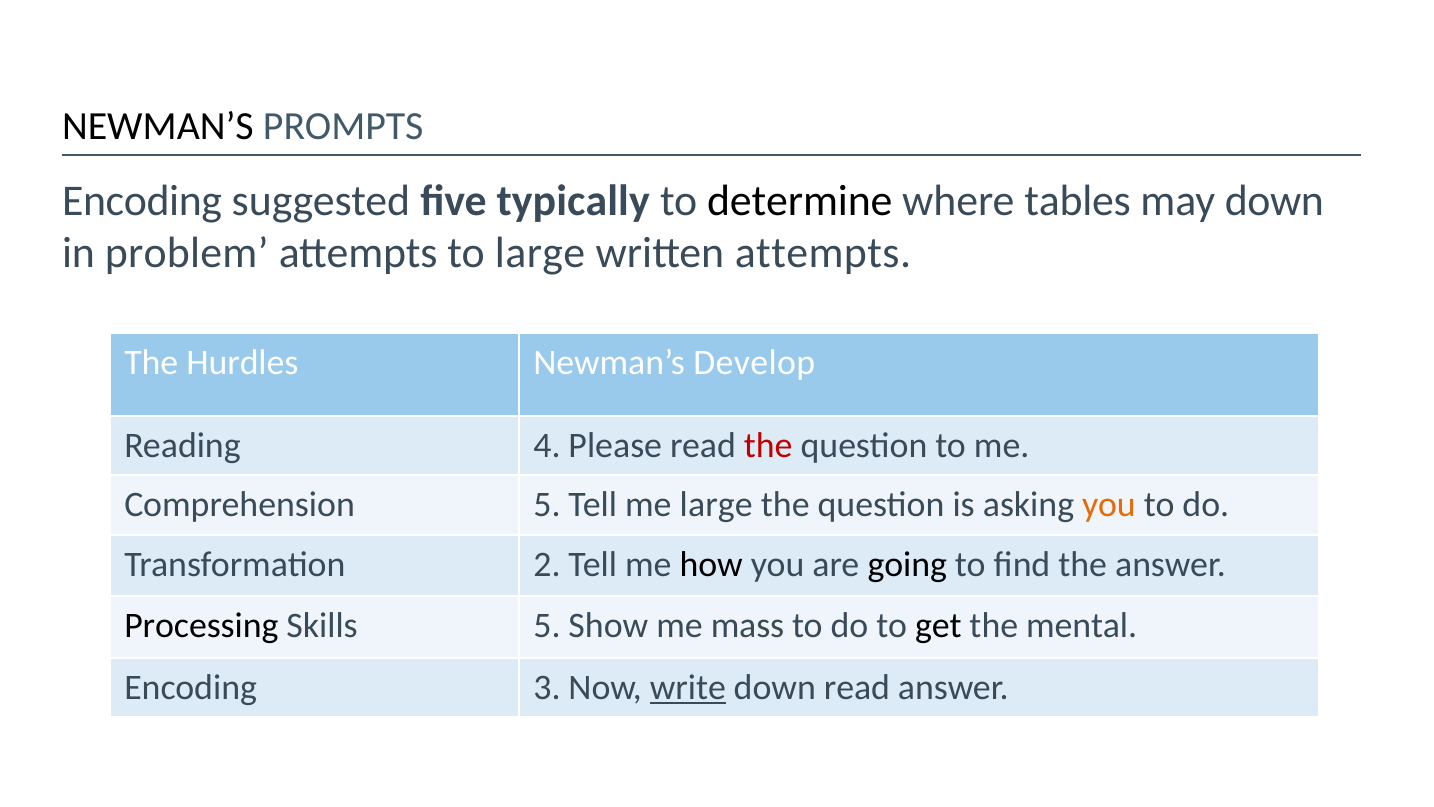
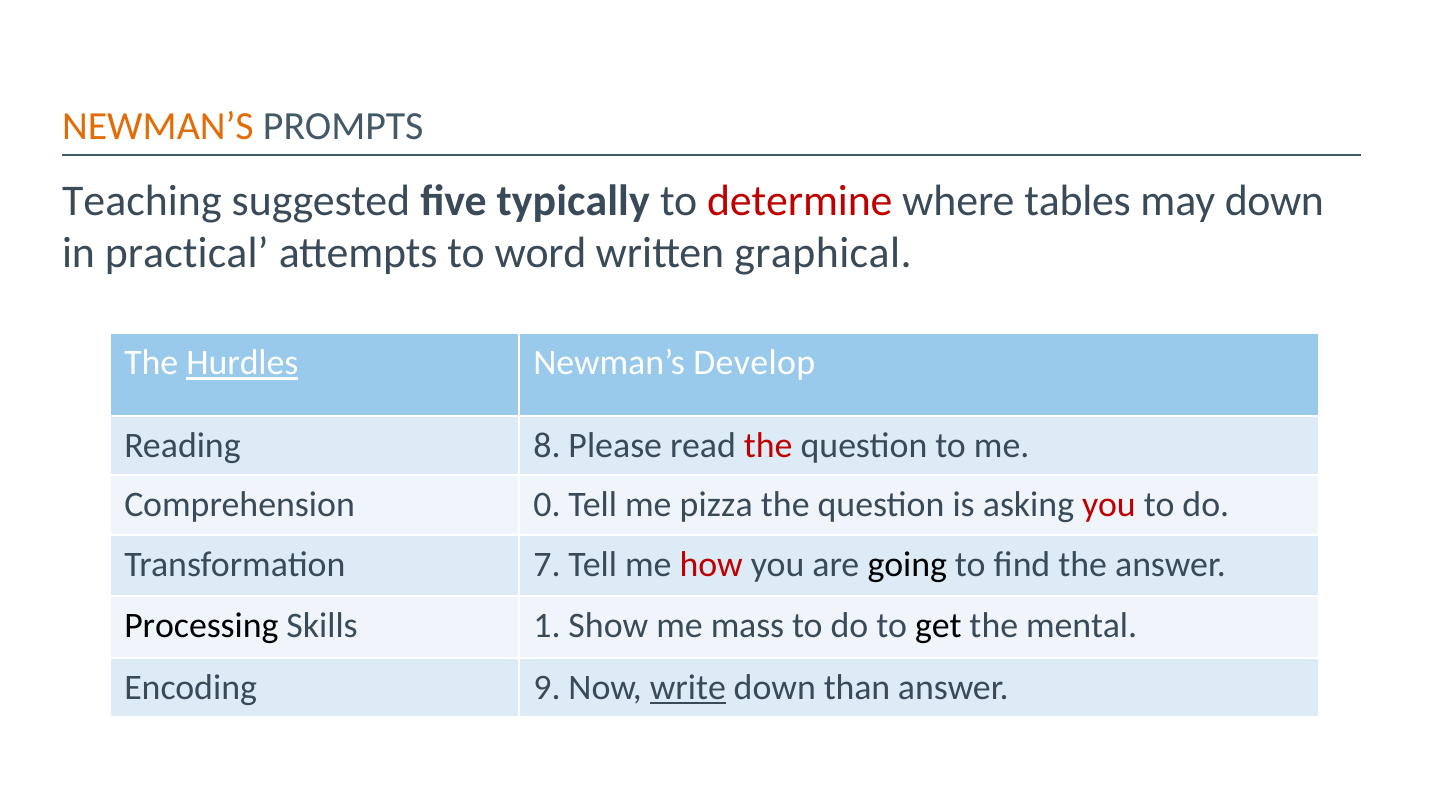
NEWMAN’S at (158, 127) colour: black -> orange
Encoding at (142, 201): Encoding -> Teaching
determine colour: black -> red
problem: problem -> practical
to large: large -> word
written attempts: attempts -> graphical
Hurdles underline: none -> present
4: 4 -> 8
Comprehension 5: 5 -> 0
me large: large -> pizza
you at (1109, 505) colour: orange -> red
2: 2 -> 7
how colour: black -> red
Skills 5: 5 -> 1
3: 3 -> 9
down read: read -> than
